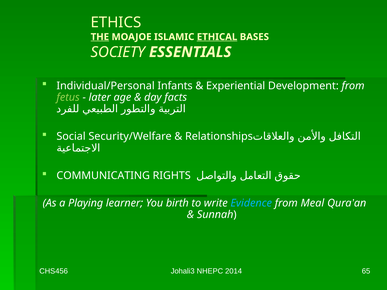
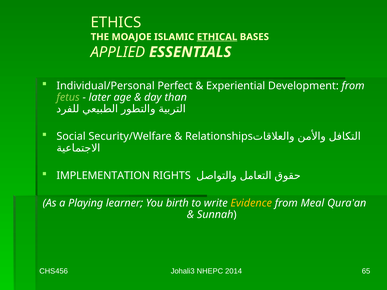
THE underline: present -> none
SOCIETY: SOCIETY -> APPLIED
Infants: Infants -> Perfect
facts: facts -> than
COMMUNICATING: COMMUNICATING -> IMPLEMENTATION
Evidence colour: light blue -> yellow
